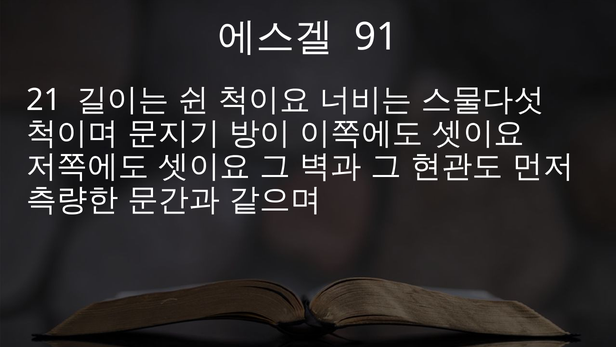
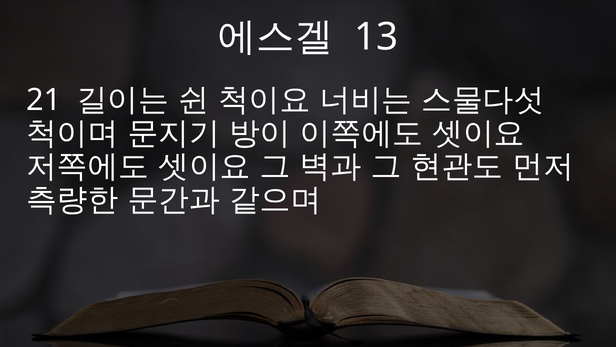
91: 91 -> 13
